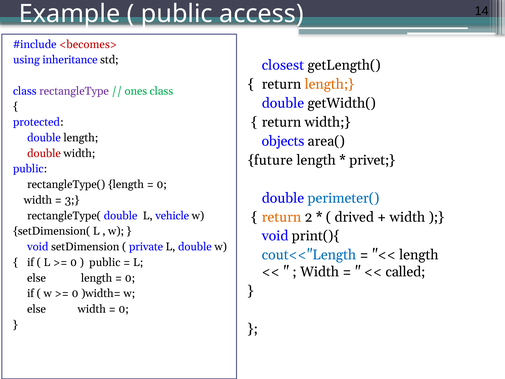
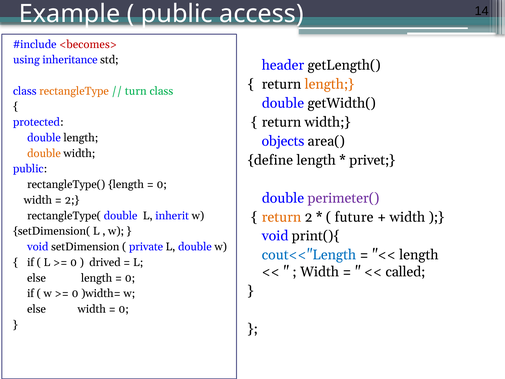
closest: closest -> header
rectangleType colour: purple -> orange
ones: ones -> turn
double at (44, 153) colour: red -> orange
future: future -> define
perimeter( colour: blue -> purple
3 at (72, 200): 3 -> 2
vehicle: vehicle -> inherit
drived: drived -> future
public at (105, 262): public -> drived
